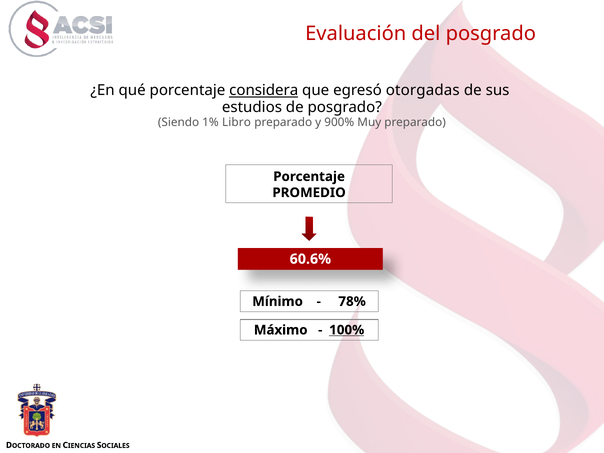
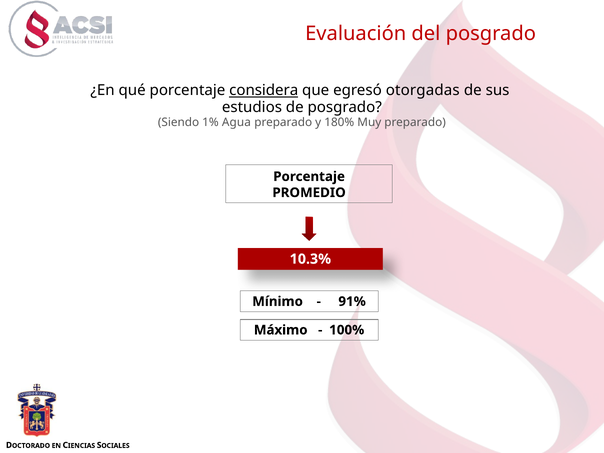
Libro: Libro -> Agua
900%: 900% -> 180%
60.6%: 60.6% -> 10.3%
78%: 78% -> 91%
100% underline: present -> none
